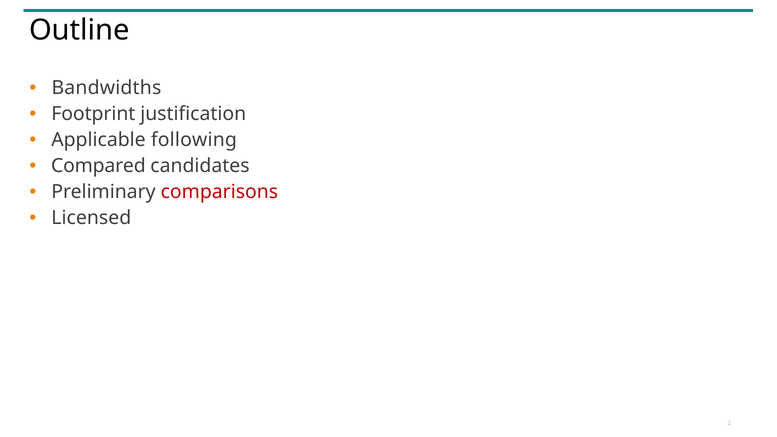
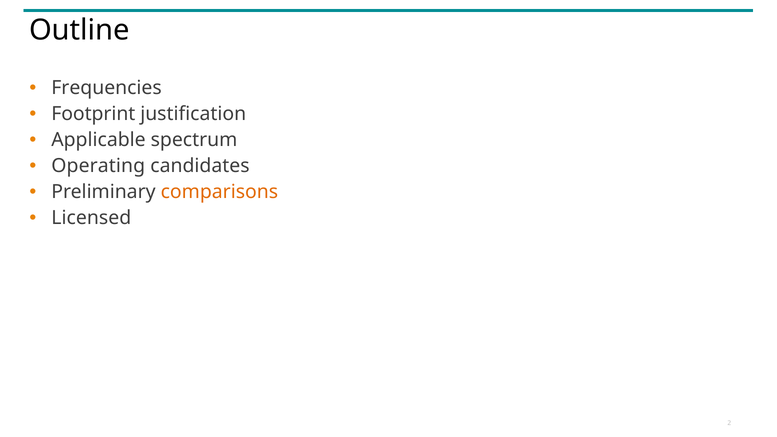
Bandwidths: Bandwidths -> Frequencies
following: following -> spectrum
Compared: Compared -> Operating
comparisons colour: red -> orange
